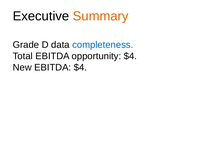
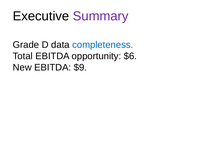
Summary colour: orange -> purple
opportunity $4: $4 -> $6
EBITDA $4: $4 -> $9
